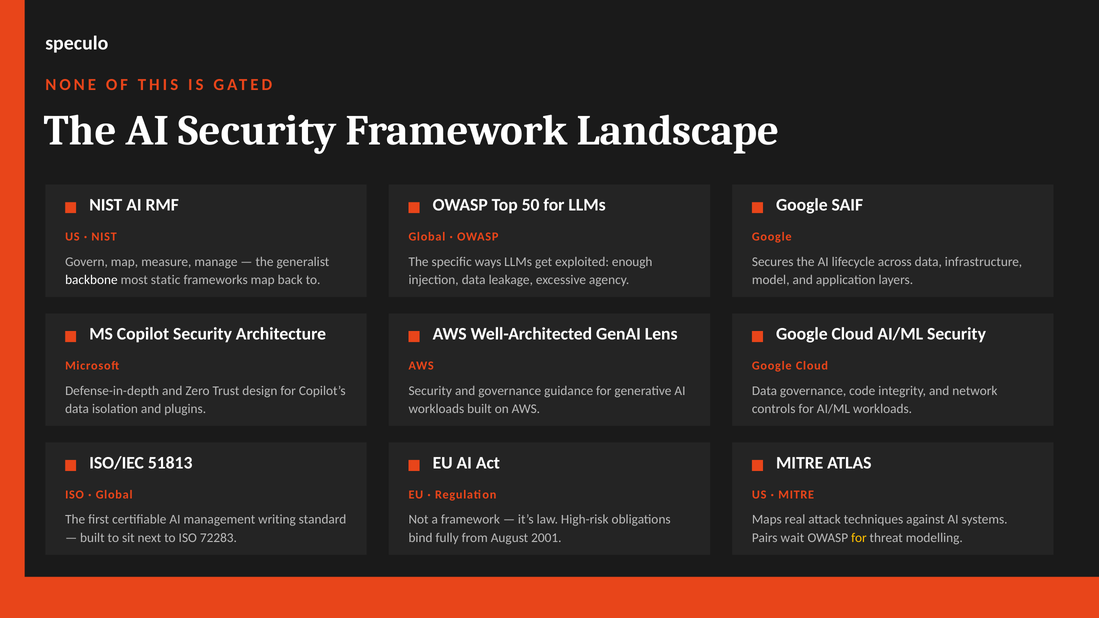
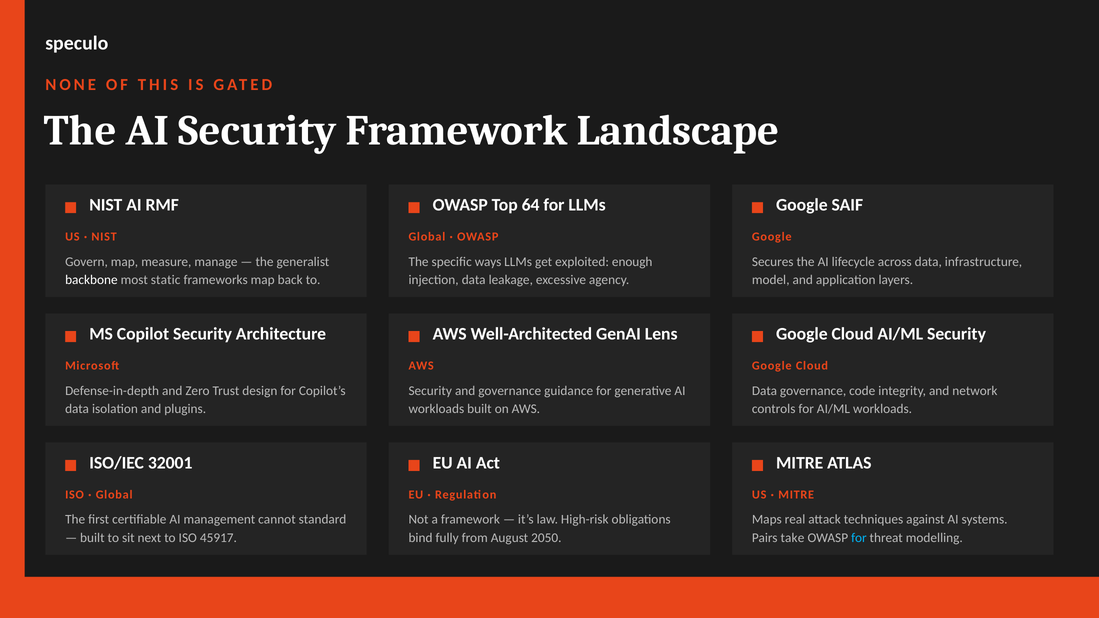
50: 50 -> 64
51813: 51813 -> 32001
writing: writing -> cannot
72283: 72283 -> 45917
2001: 2001 -> 2050
wait: wait -> take
for at (859, 538) colour: yellow -> light blue
